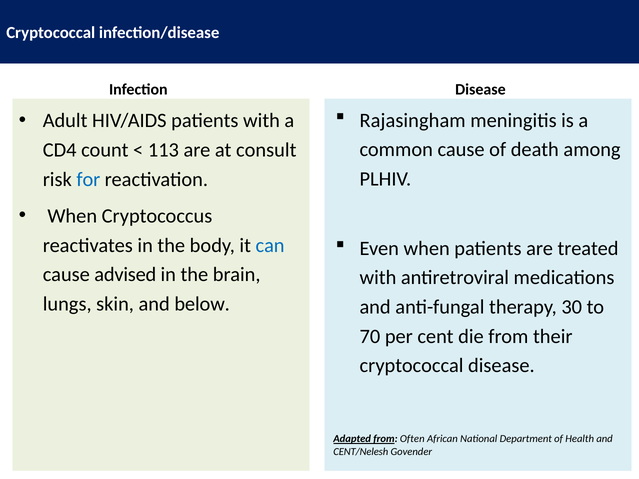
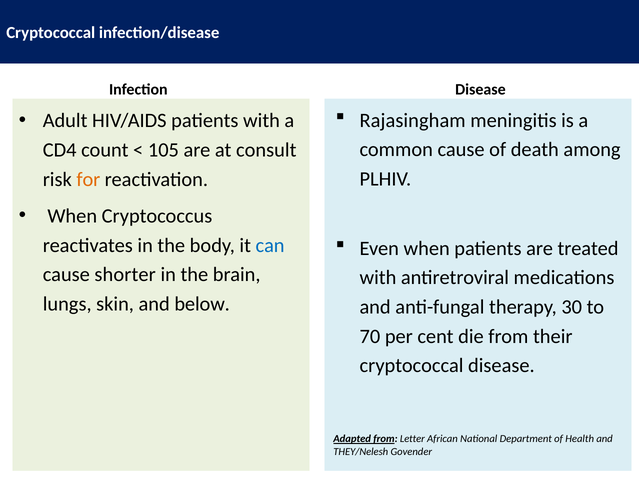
113: 113 -> 105
for colour: blue -> orange
advised: advised -> shorter
Often: Often -> Letter
CENT/Nelesh: CENT/Nelesh -> THEY/Nelesh
